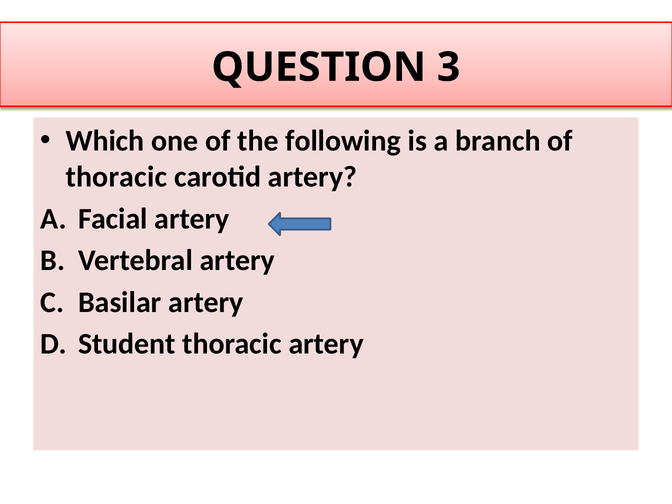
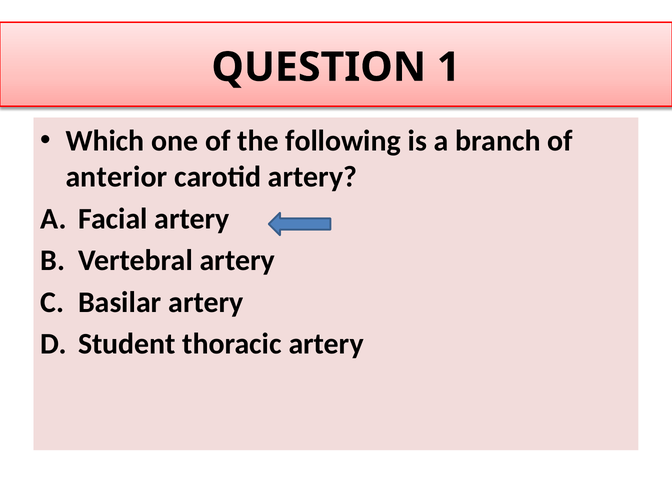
3: 3 -> 1
thoracic at (116, 177): thoracic -> anterior
